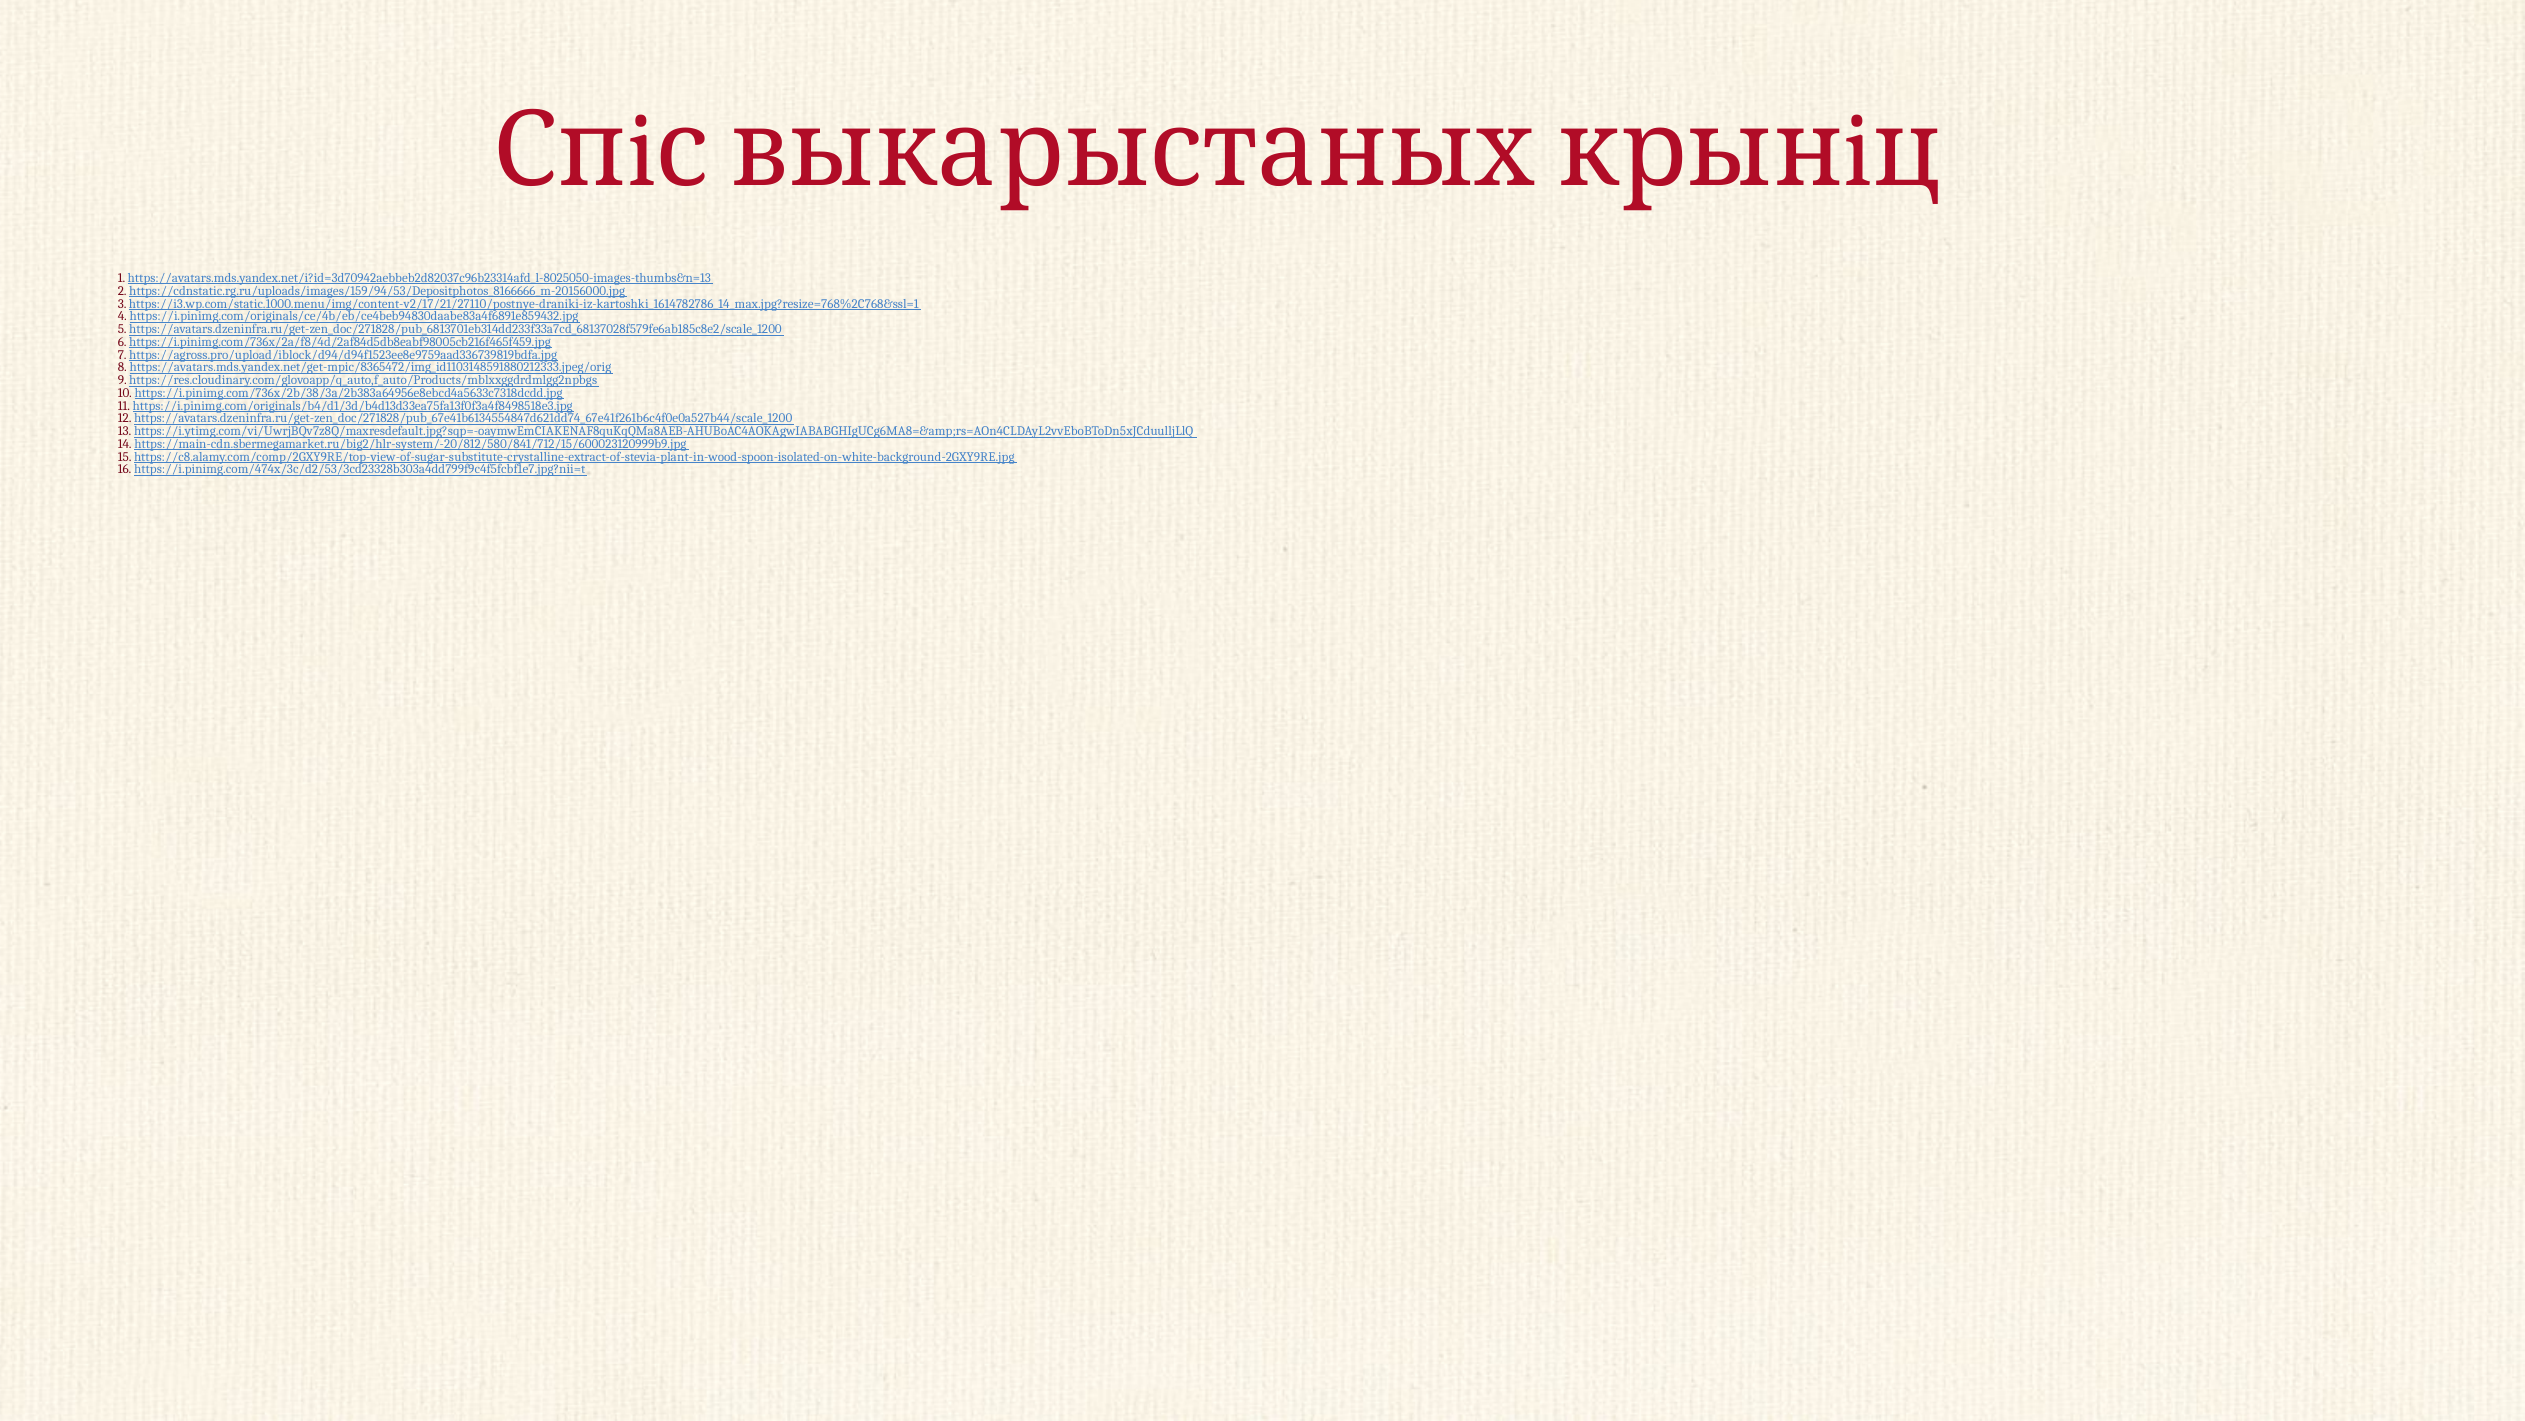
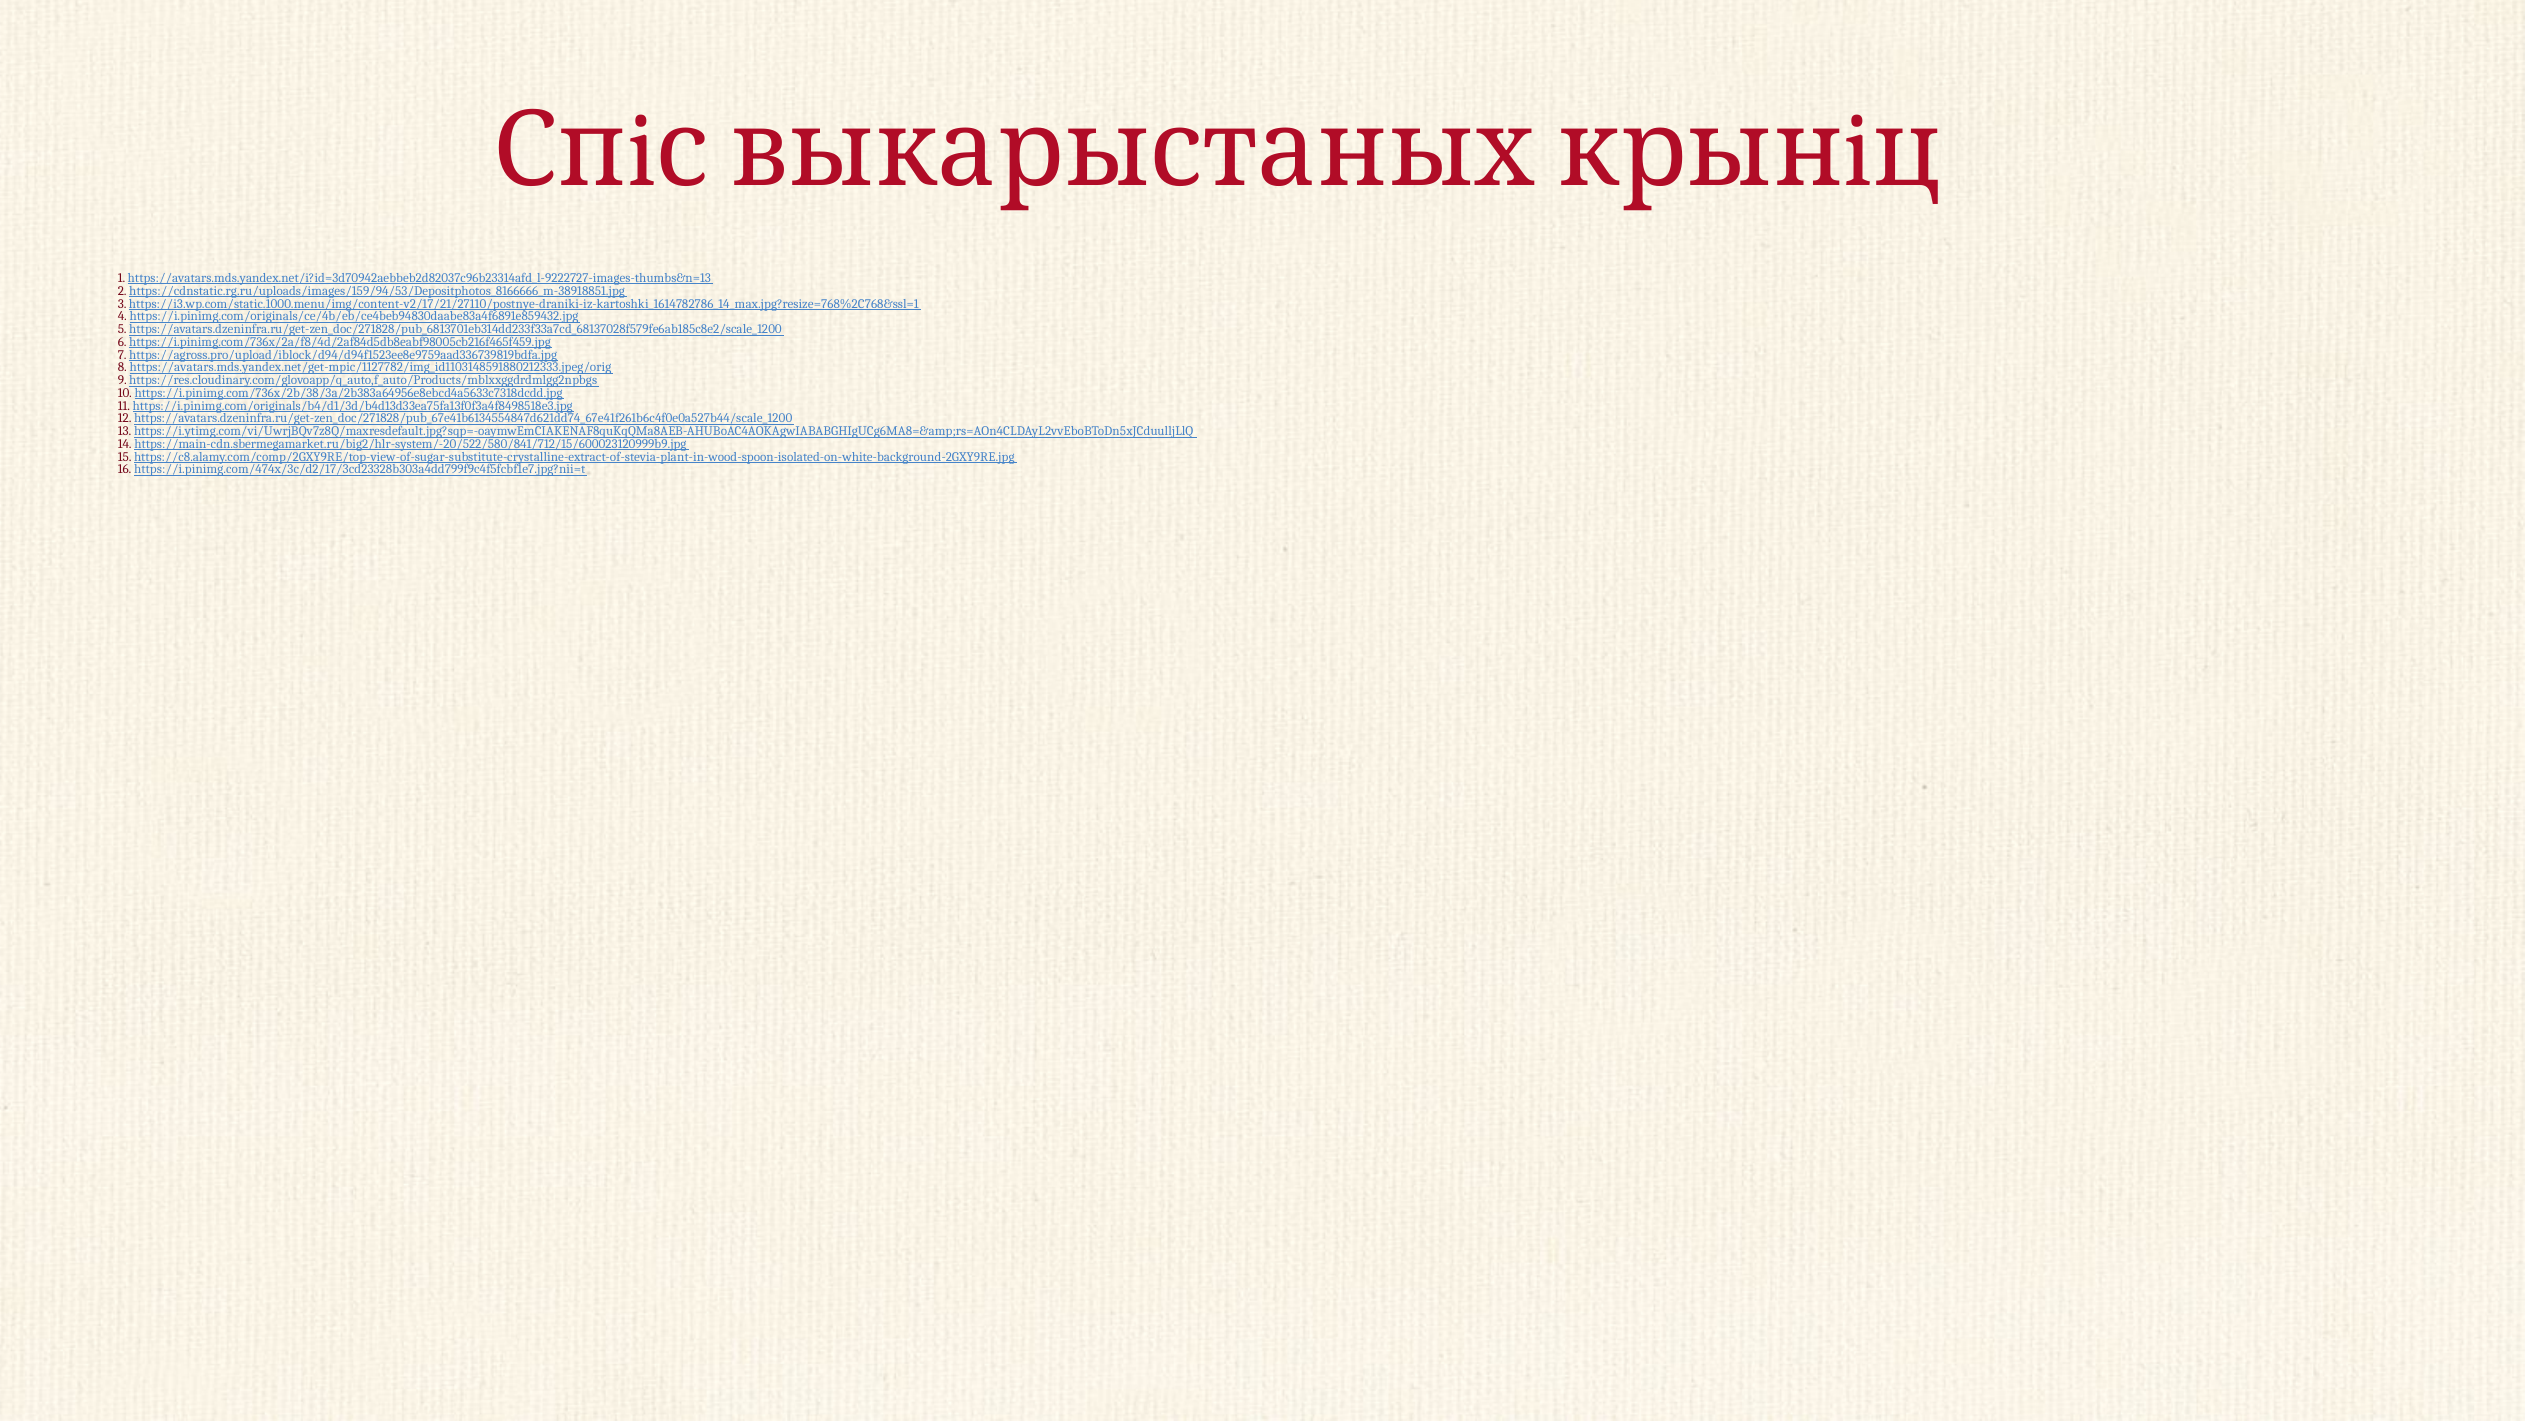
https://avatars.mds.yandex.net/i?id=3d70942aebbeb2d82037c96b23314afd_l-8025050-images-thumbs&n=13: https://avatars.mds.yandex.net/i?id=3d70942aebbeb2d82037c96b23314afd_l-8025050-images-thumbs&n=13 -> https://avatars.mds.yandex.net/i?id=3d70942aebbeb2d82037c96b23314afd_l-9222727-images-thumbs&n=13
https://cdnstatic.rg.ru/uploads/images/159/94/53/Depositphotos_8166666_m-20156000.jpg: https://cdnstatic.rg.ru/uploads/images/159/94/53/Depositphotos_8166666_m-20156000.jpg -> https://cdnstatic.rg.ru/uploads/images/159/94/53/Depositphotos_8166666_m-38918851.jpg
https://avatars.mds.yandex.net/get-mpic/8365472/img_id1103148591880212333.jpeg/orig: https://avatars.mds.yandex.net/get-mpic/8365472/img_id1103148591880212333.jpeg/orig -> https://avatars.mds.yandex.net/get-mpic/1127782/img_id1103148591880212333.jpeg/orig
https://main-cdn.sbermegamarket.ru/big2/hlr-system/-20/812/580/841/712/15/600023120999b9.jpg: https://main-cdn.sbermegamarket.ru/big2/hlr-system/-20/812/580/841/712/15/600023120999b9.jpg -> https://main-cdn.sbermegamarket.ru/big2/hlr-system/-20/522/580/841/712/15/600023120999b9.jpg
https://i.pinimg.com/474x/3c/d2/53/3cd23328b303a4dd799f9c4f5fcbf1e7.jpg?nii=t: https://i.pinimg.com/474x/3c/d2/53/3cd23328b303a4dd799f9c4f5fcbf1e7.jpg?nii=t -> https://i.pinimg.com/474x/3c/d2/17/3cd23328b303a4dd799f9c4f5fcbf1e7.jpg?nii=t
